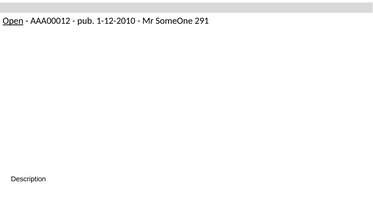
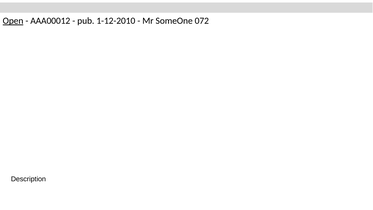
291: 291 -> 072
